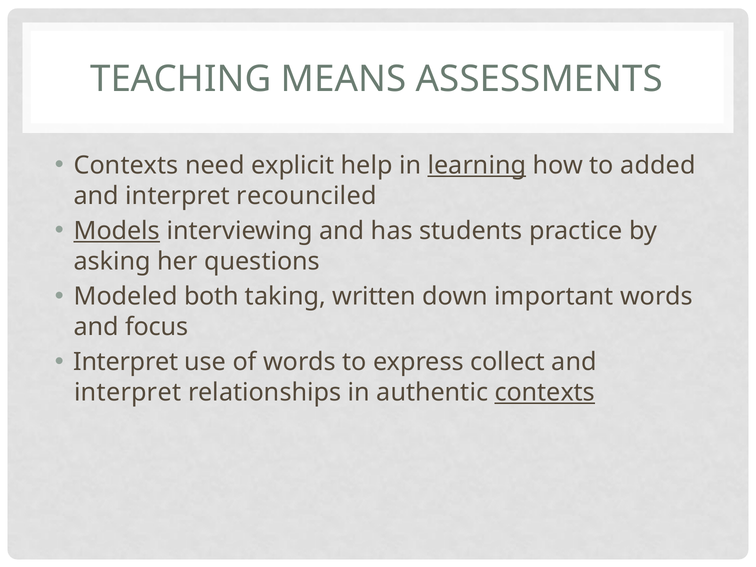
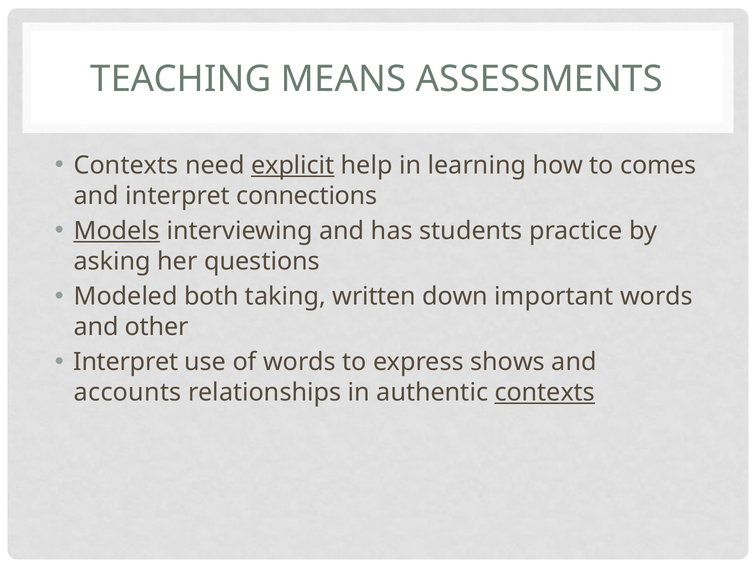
explicit underline: none -> present
learning underline: present -> none
added: added -> comes
recounciled: recounciled -> connections
focus: focus -> other
collect: collect -> shows
interpret at (128, 392): interpret -> accounts
